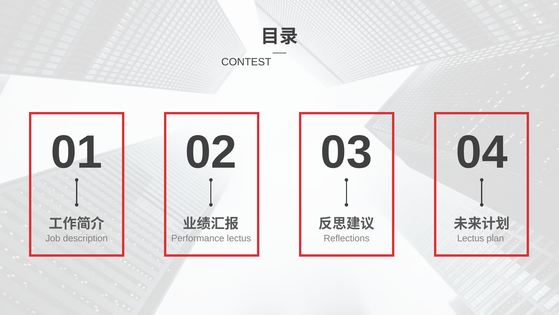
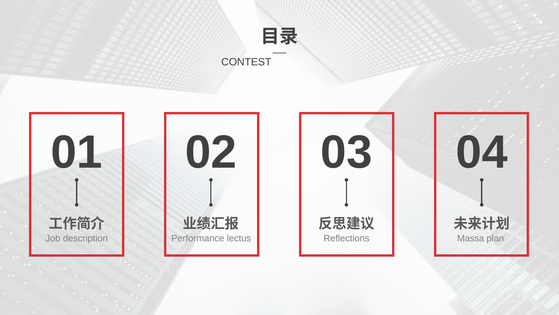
Reflections Lectus: Lectus -> Massa
